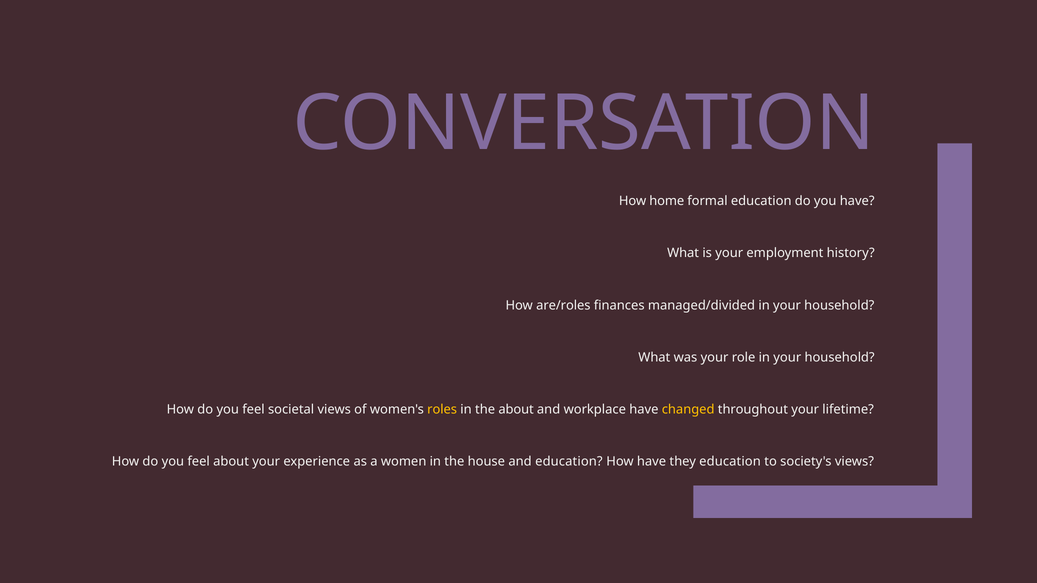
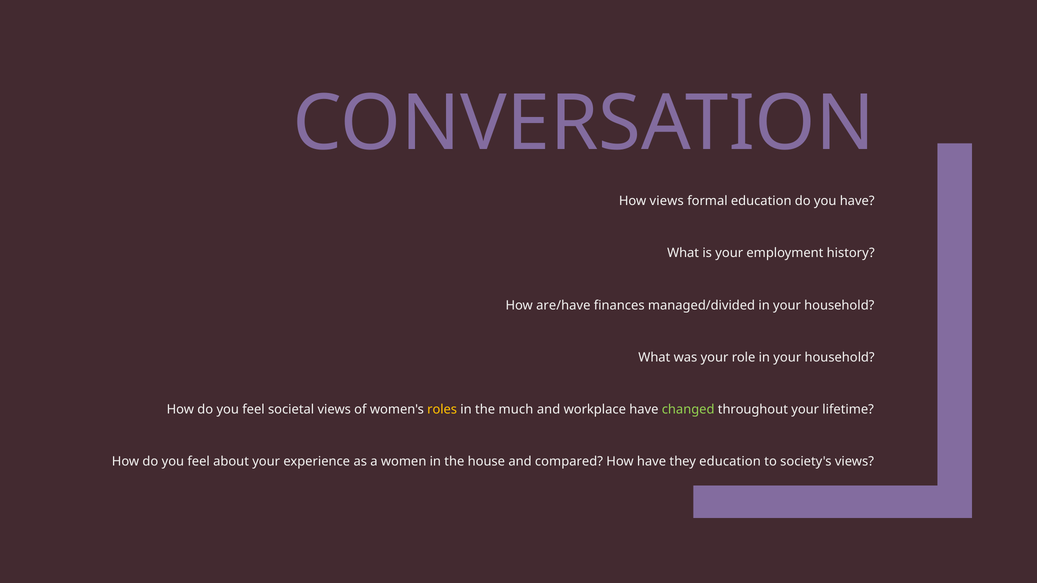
How home: home -> views
are/roles: are/roles -> are/have
the about: about -> much
changed colour: yellow -> light green
and education: education -> compared
